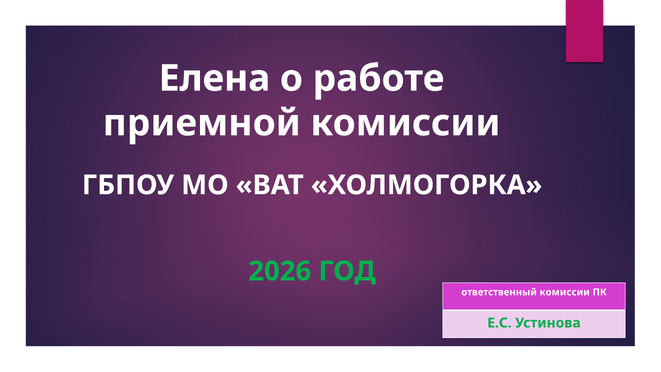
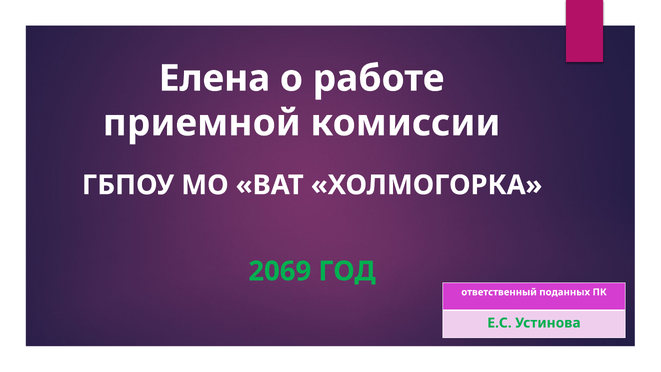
2026: 2026 -> 2069
ответственный комиссии: комиссии -> поданных
